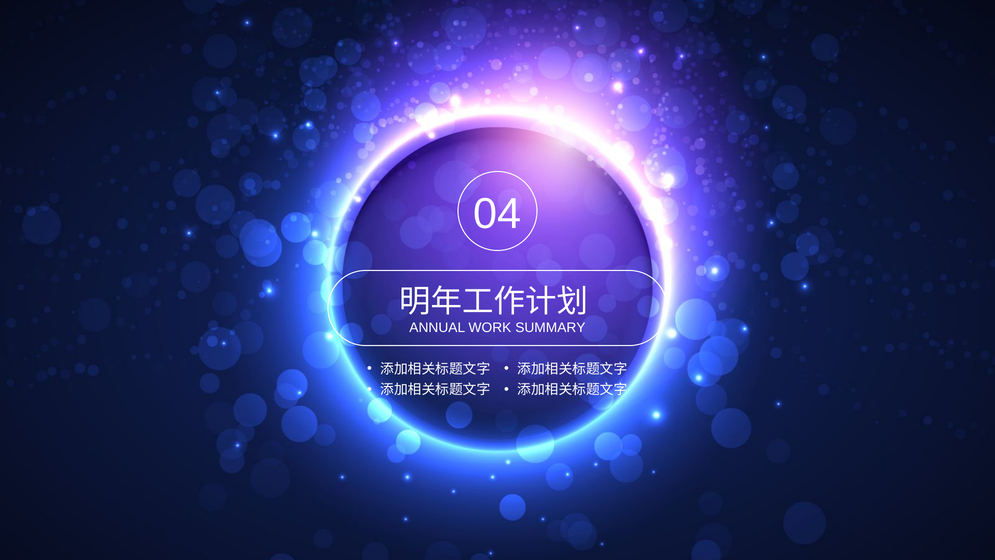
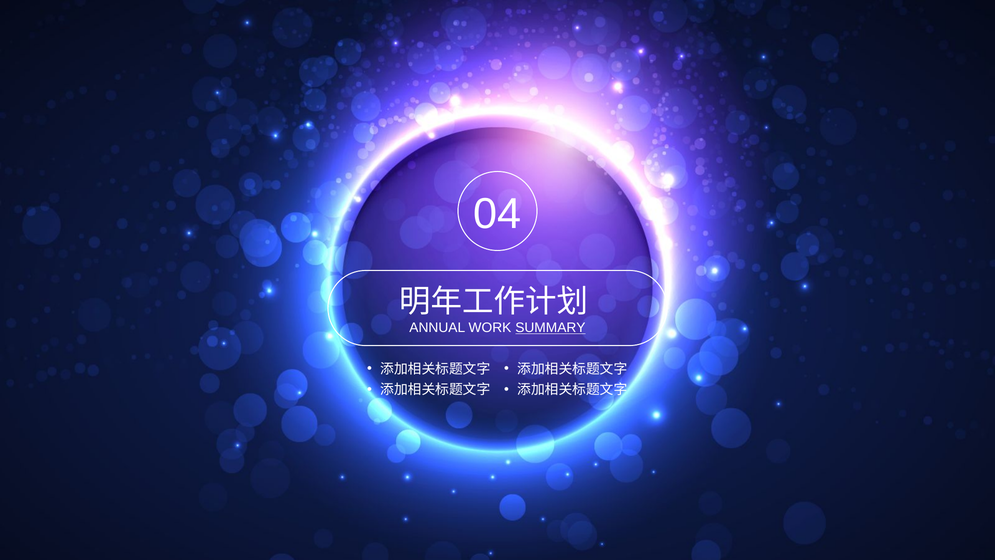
SUMMARY underline: none -> present
